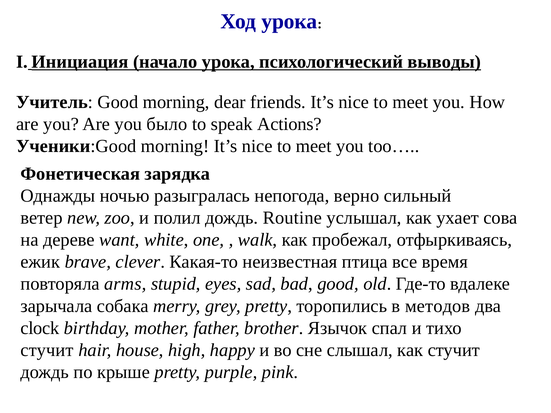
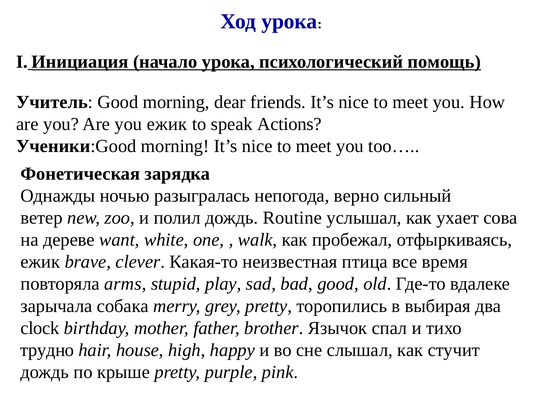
выводы: выводы -> помощь
you было: было -> ежик
eyes: eyes -> play
методов: методов -> выбирая
стучит at (47, 350): стучит -> трудно
